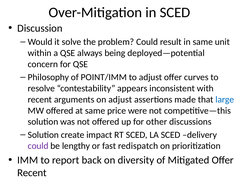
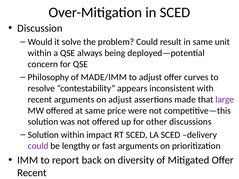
POINT/IMM: POINT/IMM -> MADE/IMM
large colour: blue -> purple
Solution create: create -> within
fast redispatch: redispatch -> arguments
